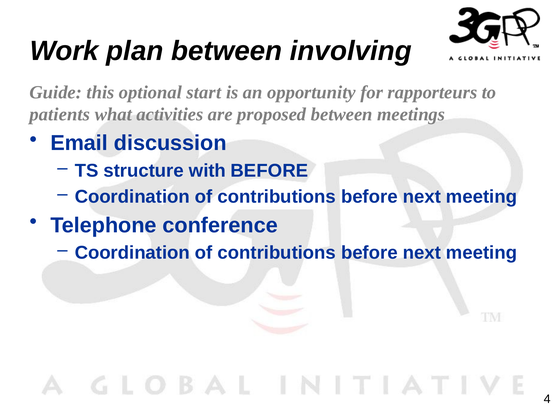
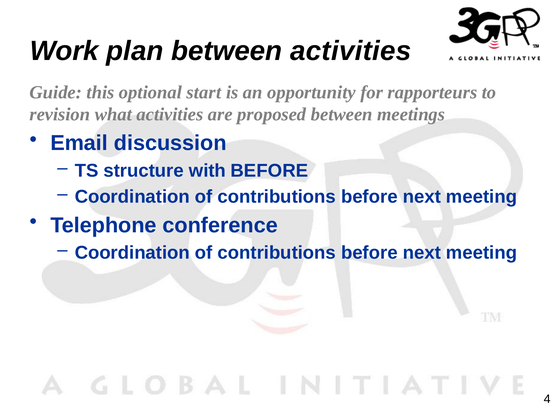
between involving: involving -> activities
patients: patients -> revision
